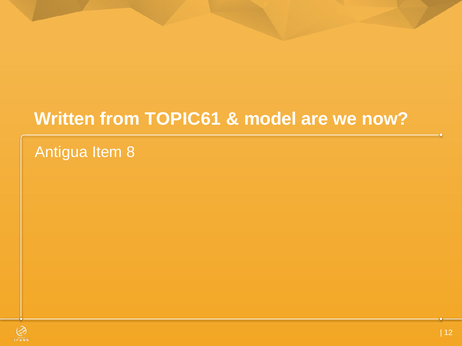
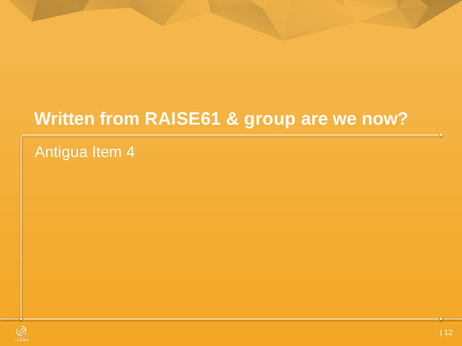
TOPIC61: TOPIC61 -> RAISE61
model: model -> group
8: 8 -> 4
